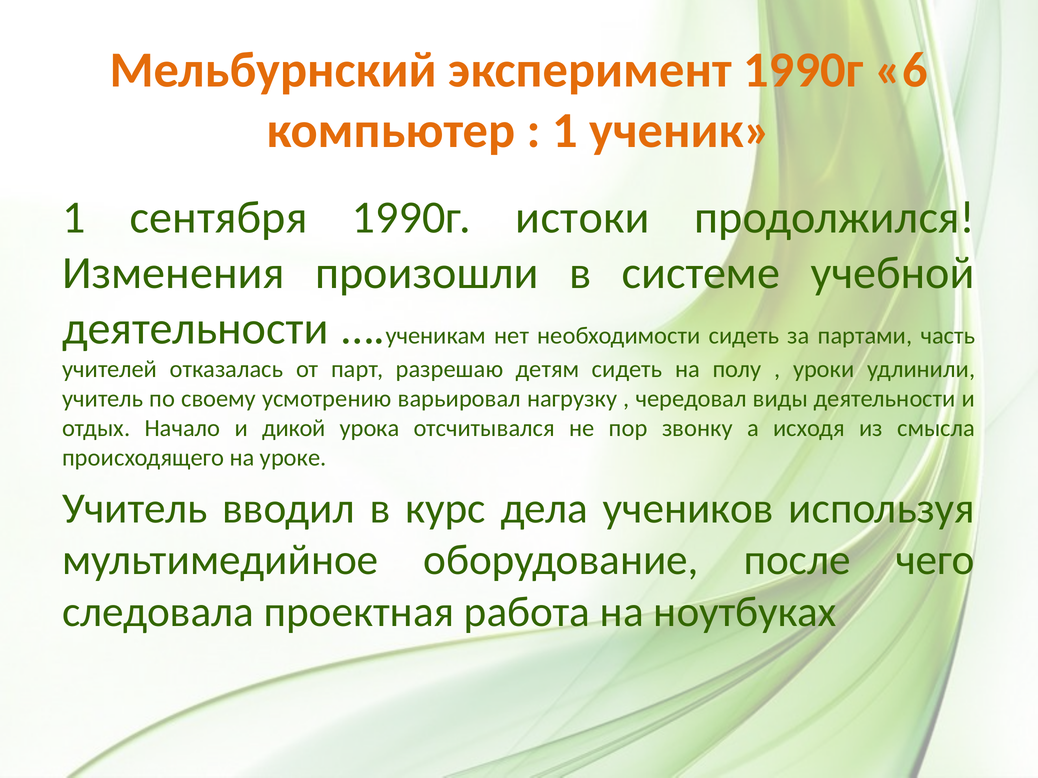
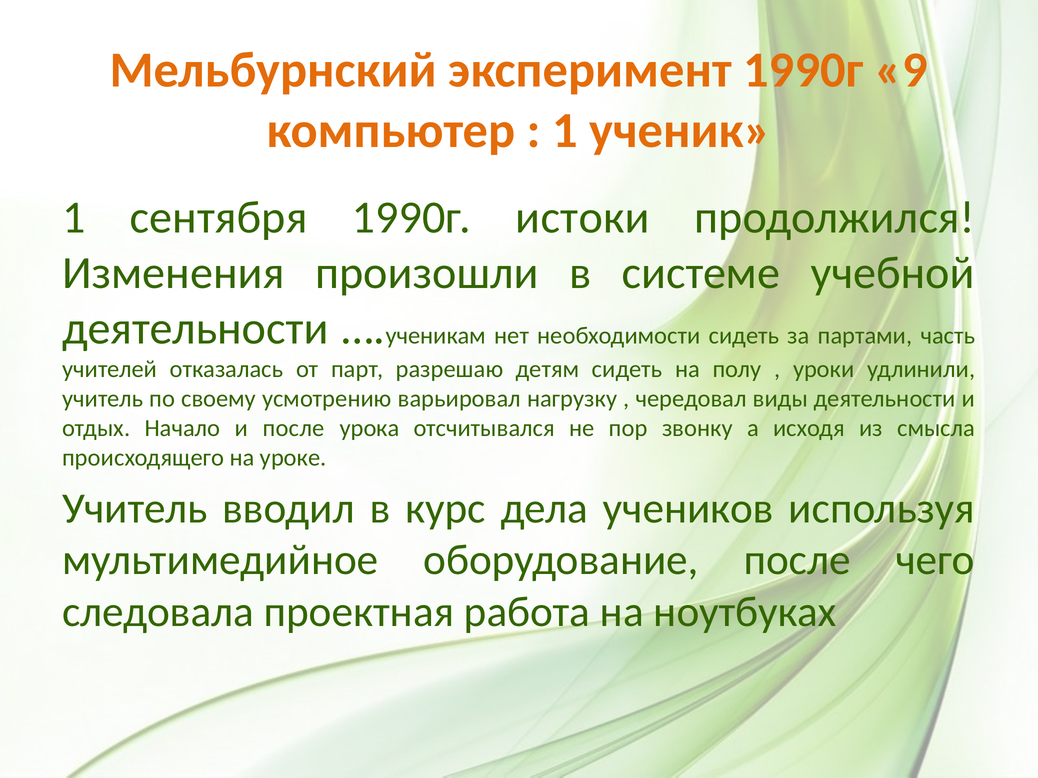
6: 6 -> 9
и дикой: дикой -> после
